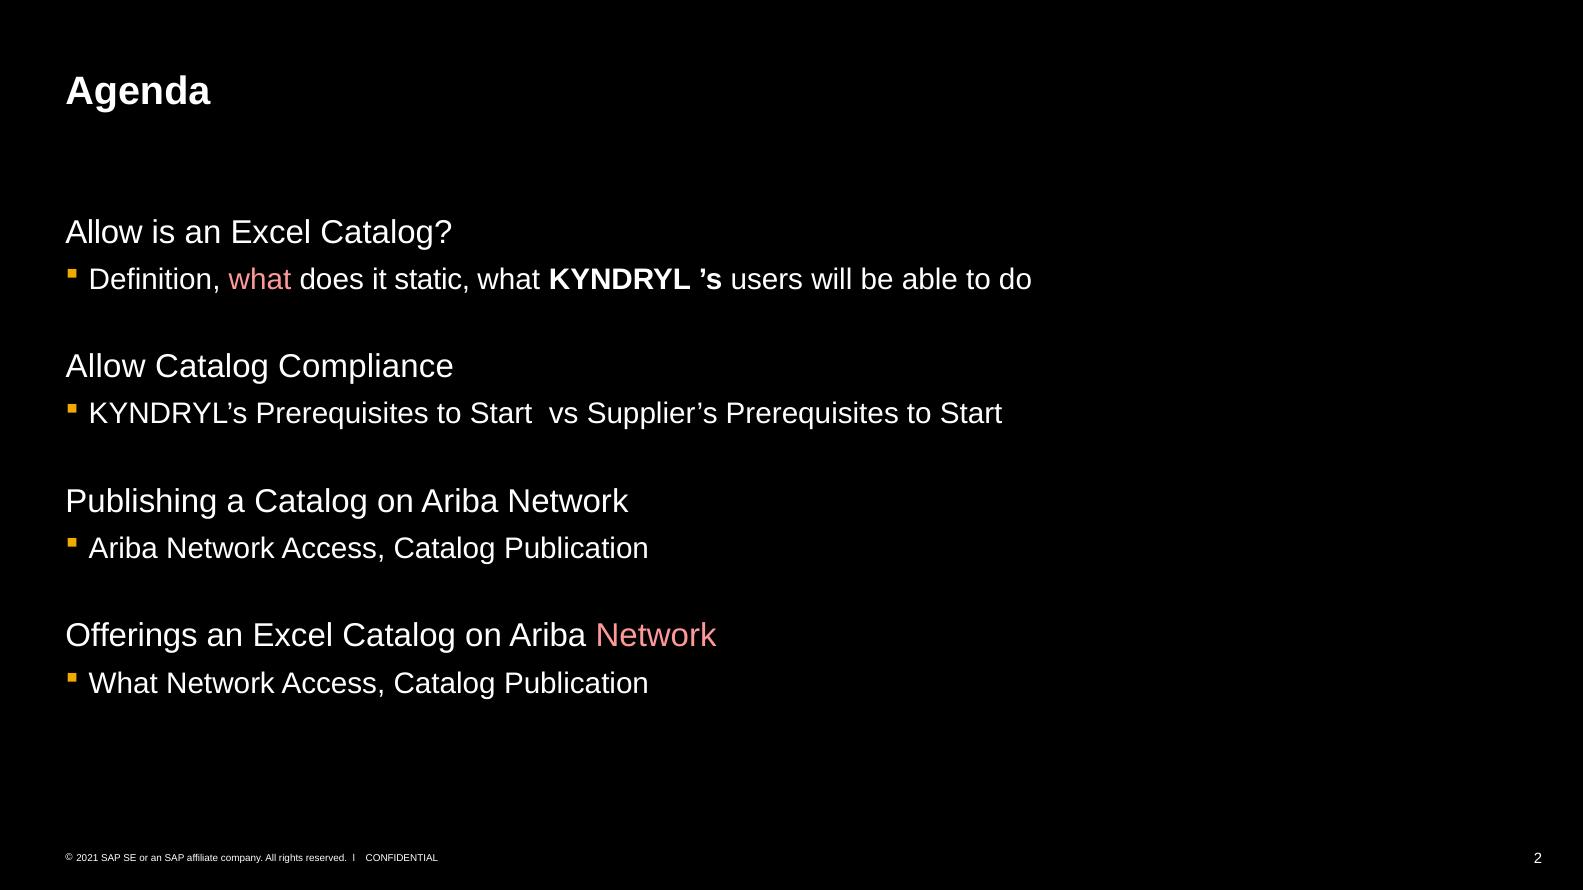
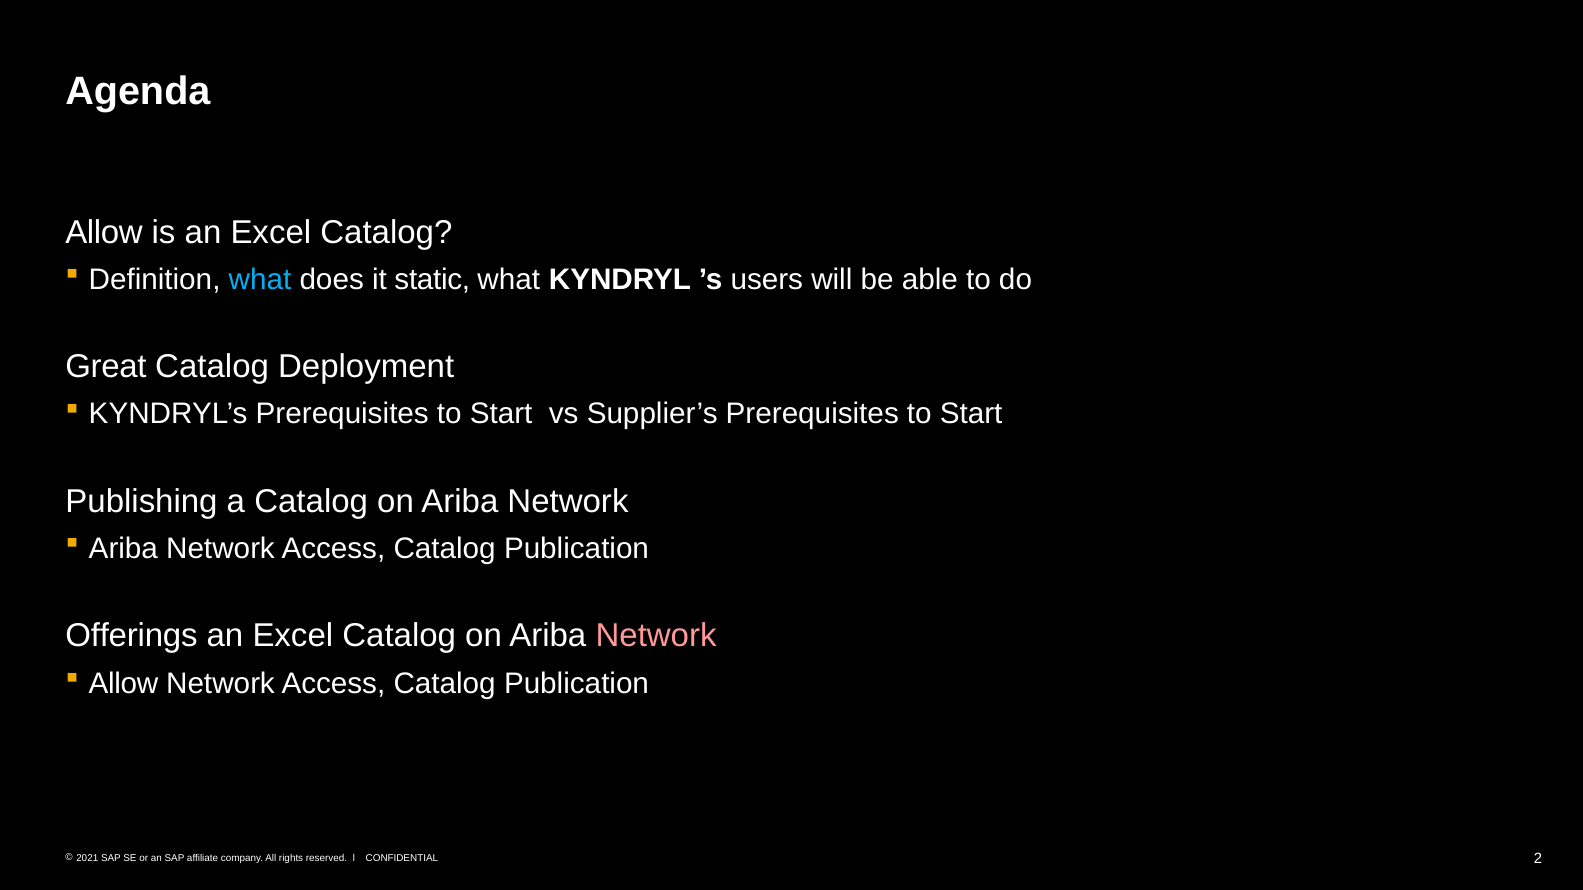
what at (260, 280) colour: pink -> light blue
Allow at (106, 367): Allow -> Great
Compliance: Compliance -> Deployment
What at (123, 683): What -> Allow
